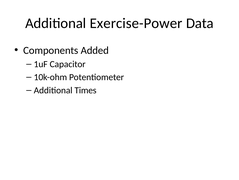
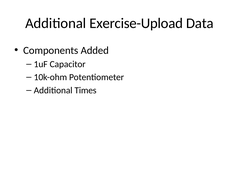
Exercise-Power: Exercise-Power -> Exercise-Upload
